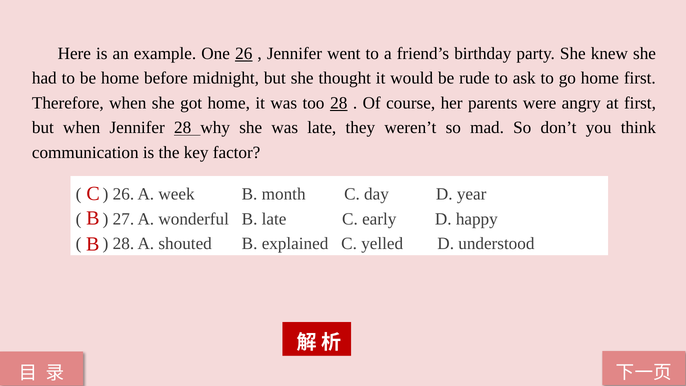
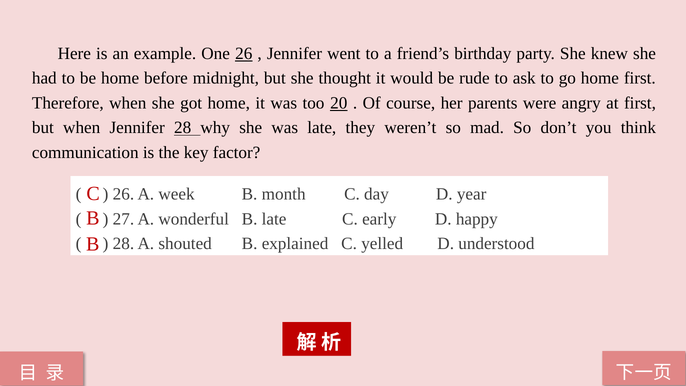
too 28: 28 -> 20
